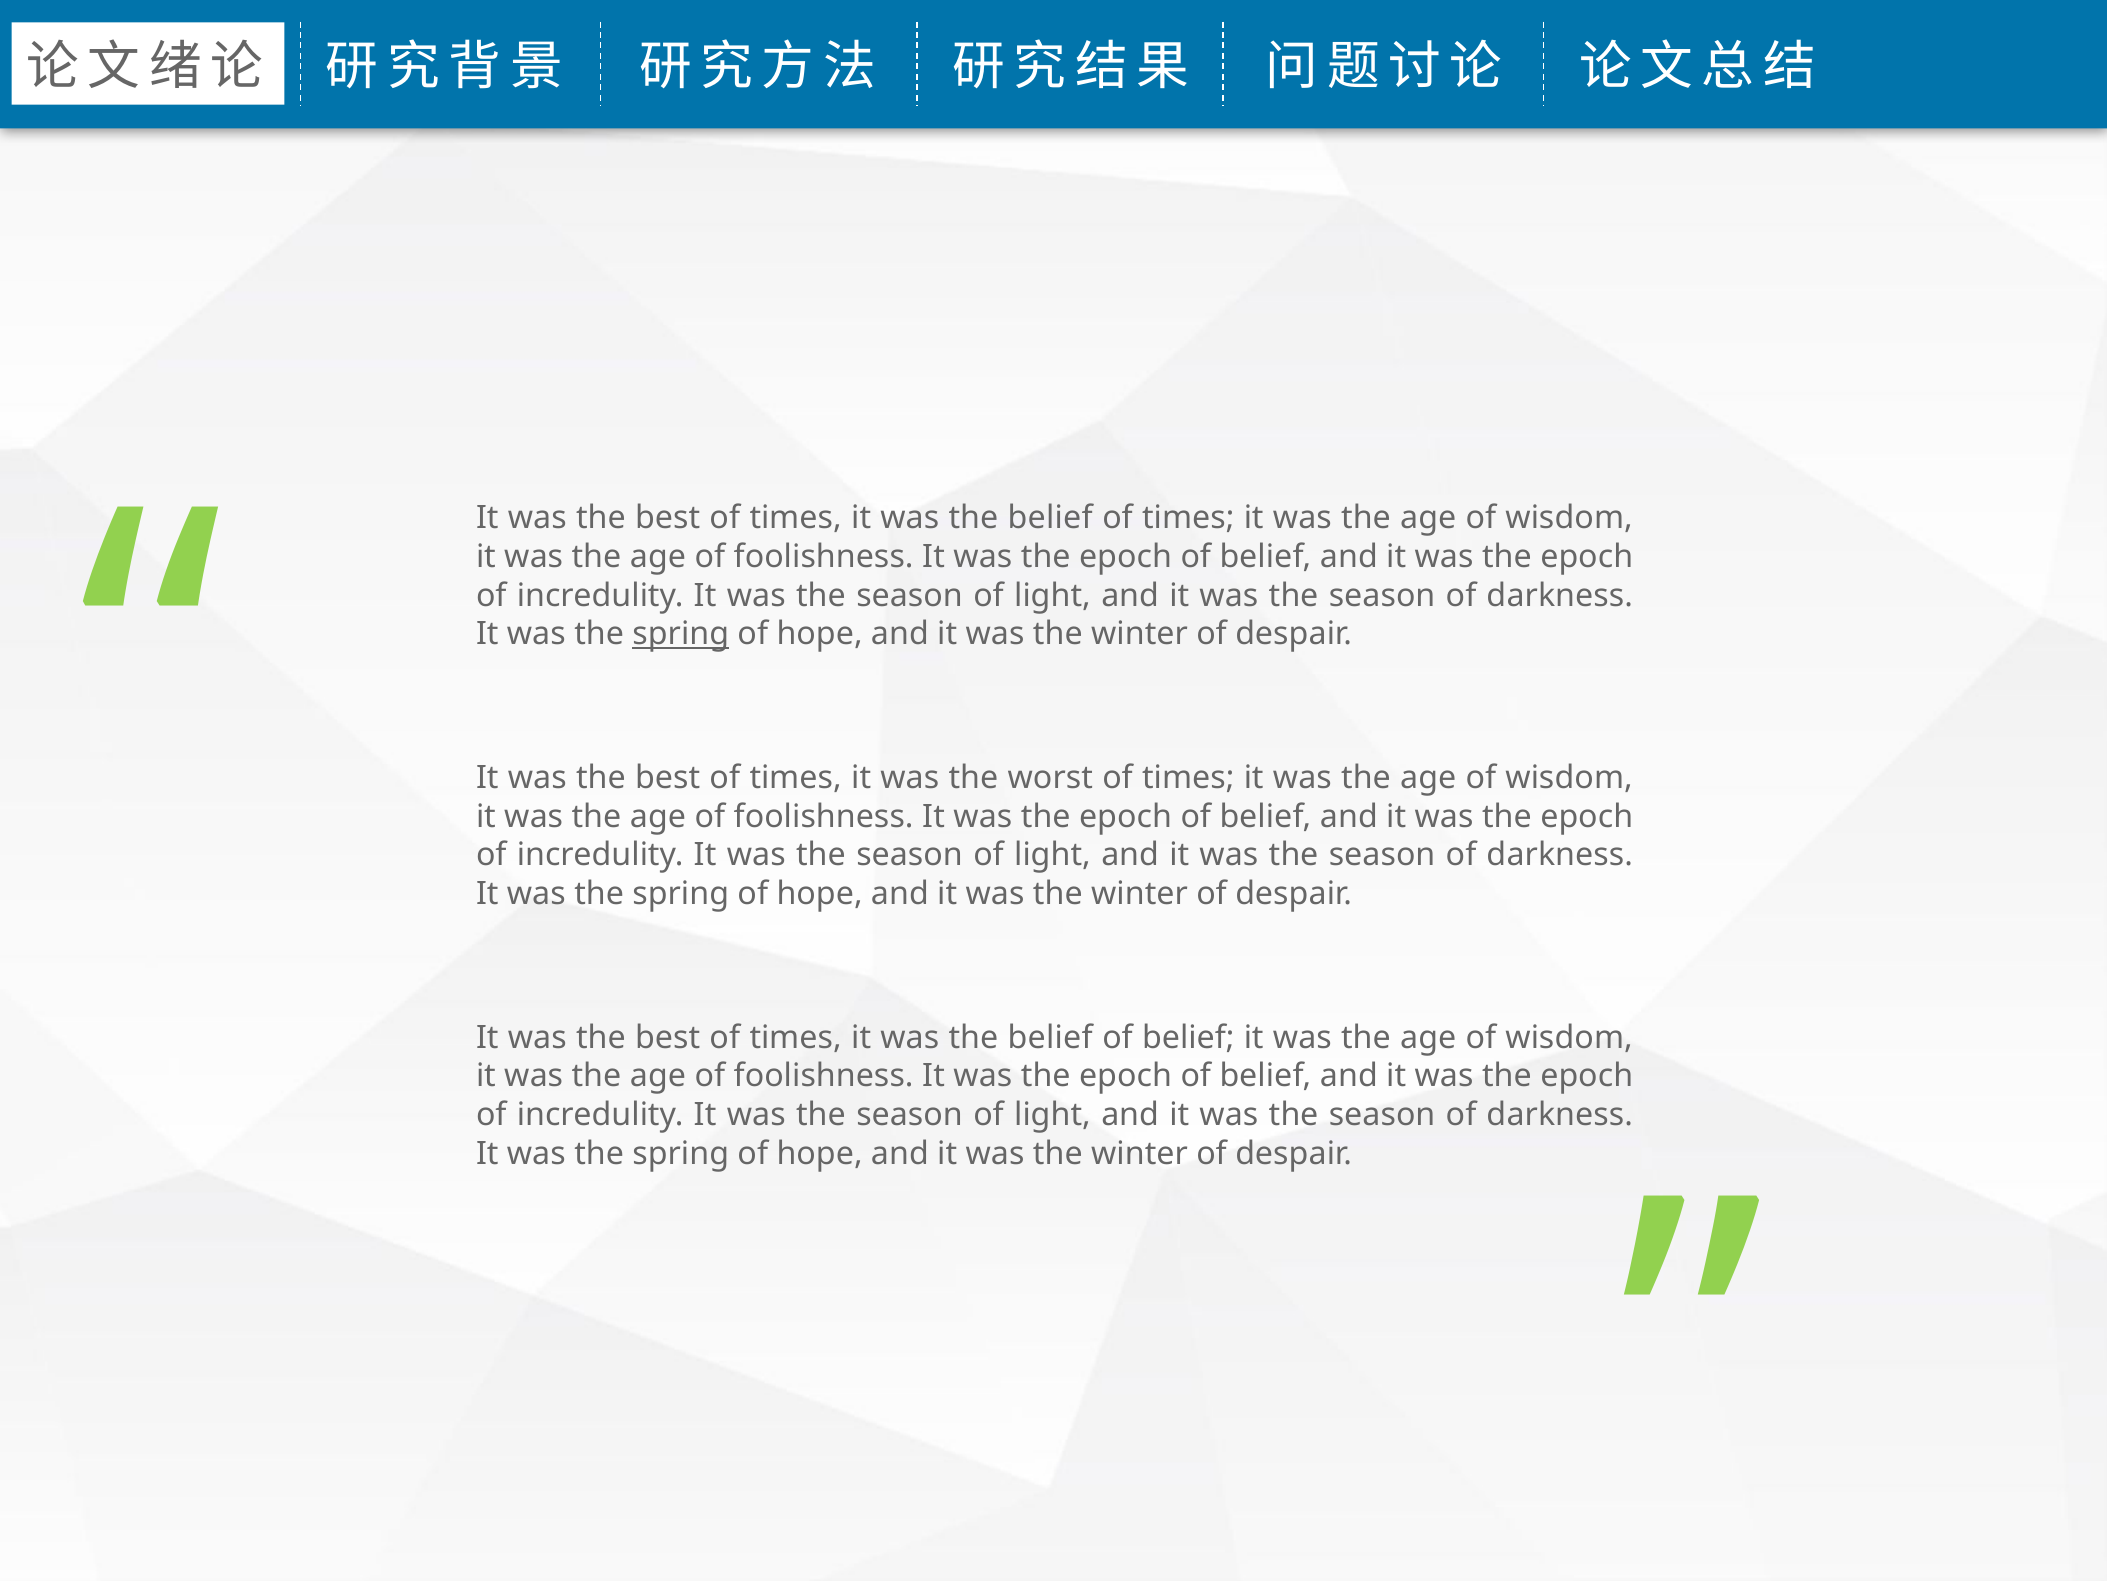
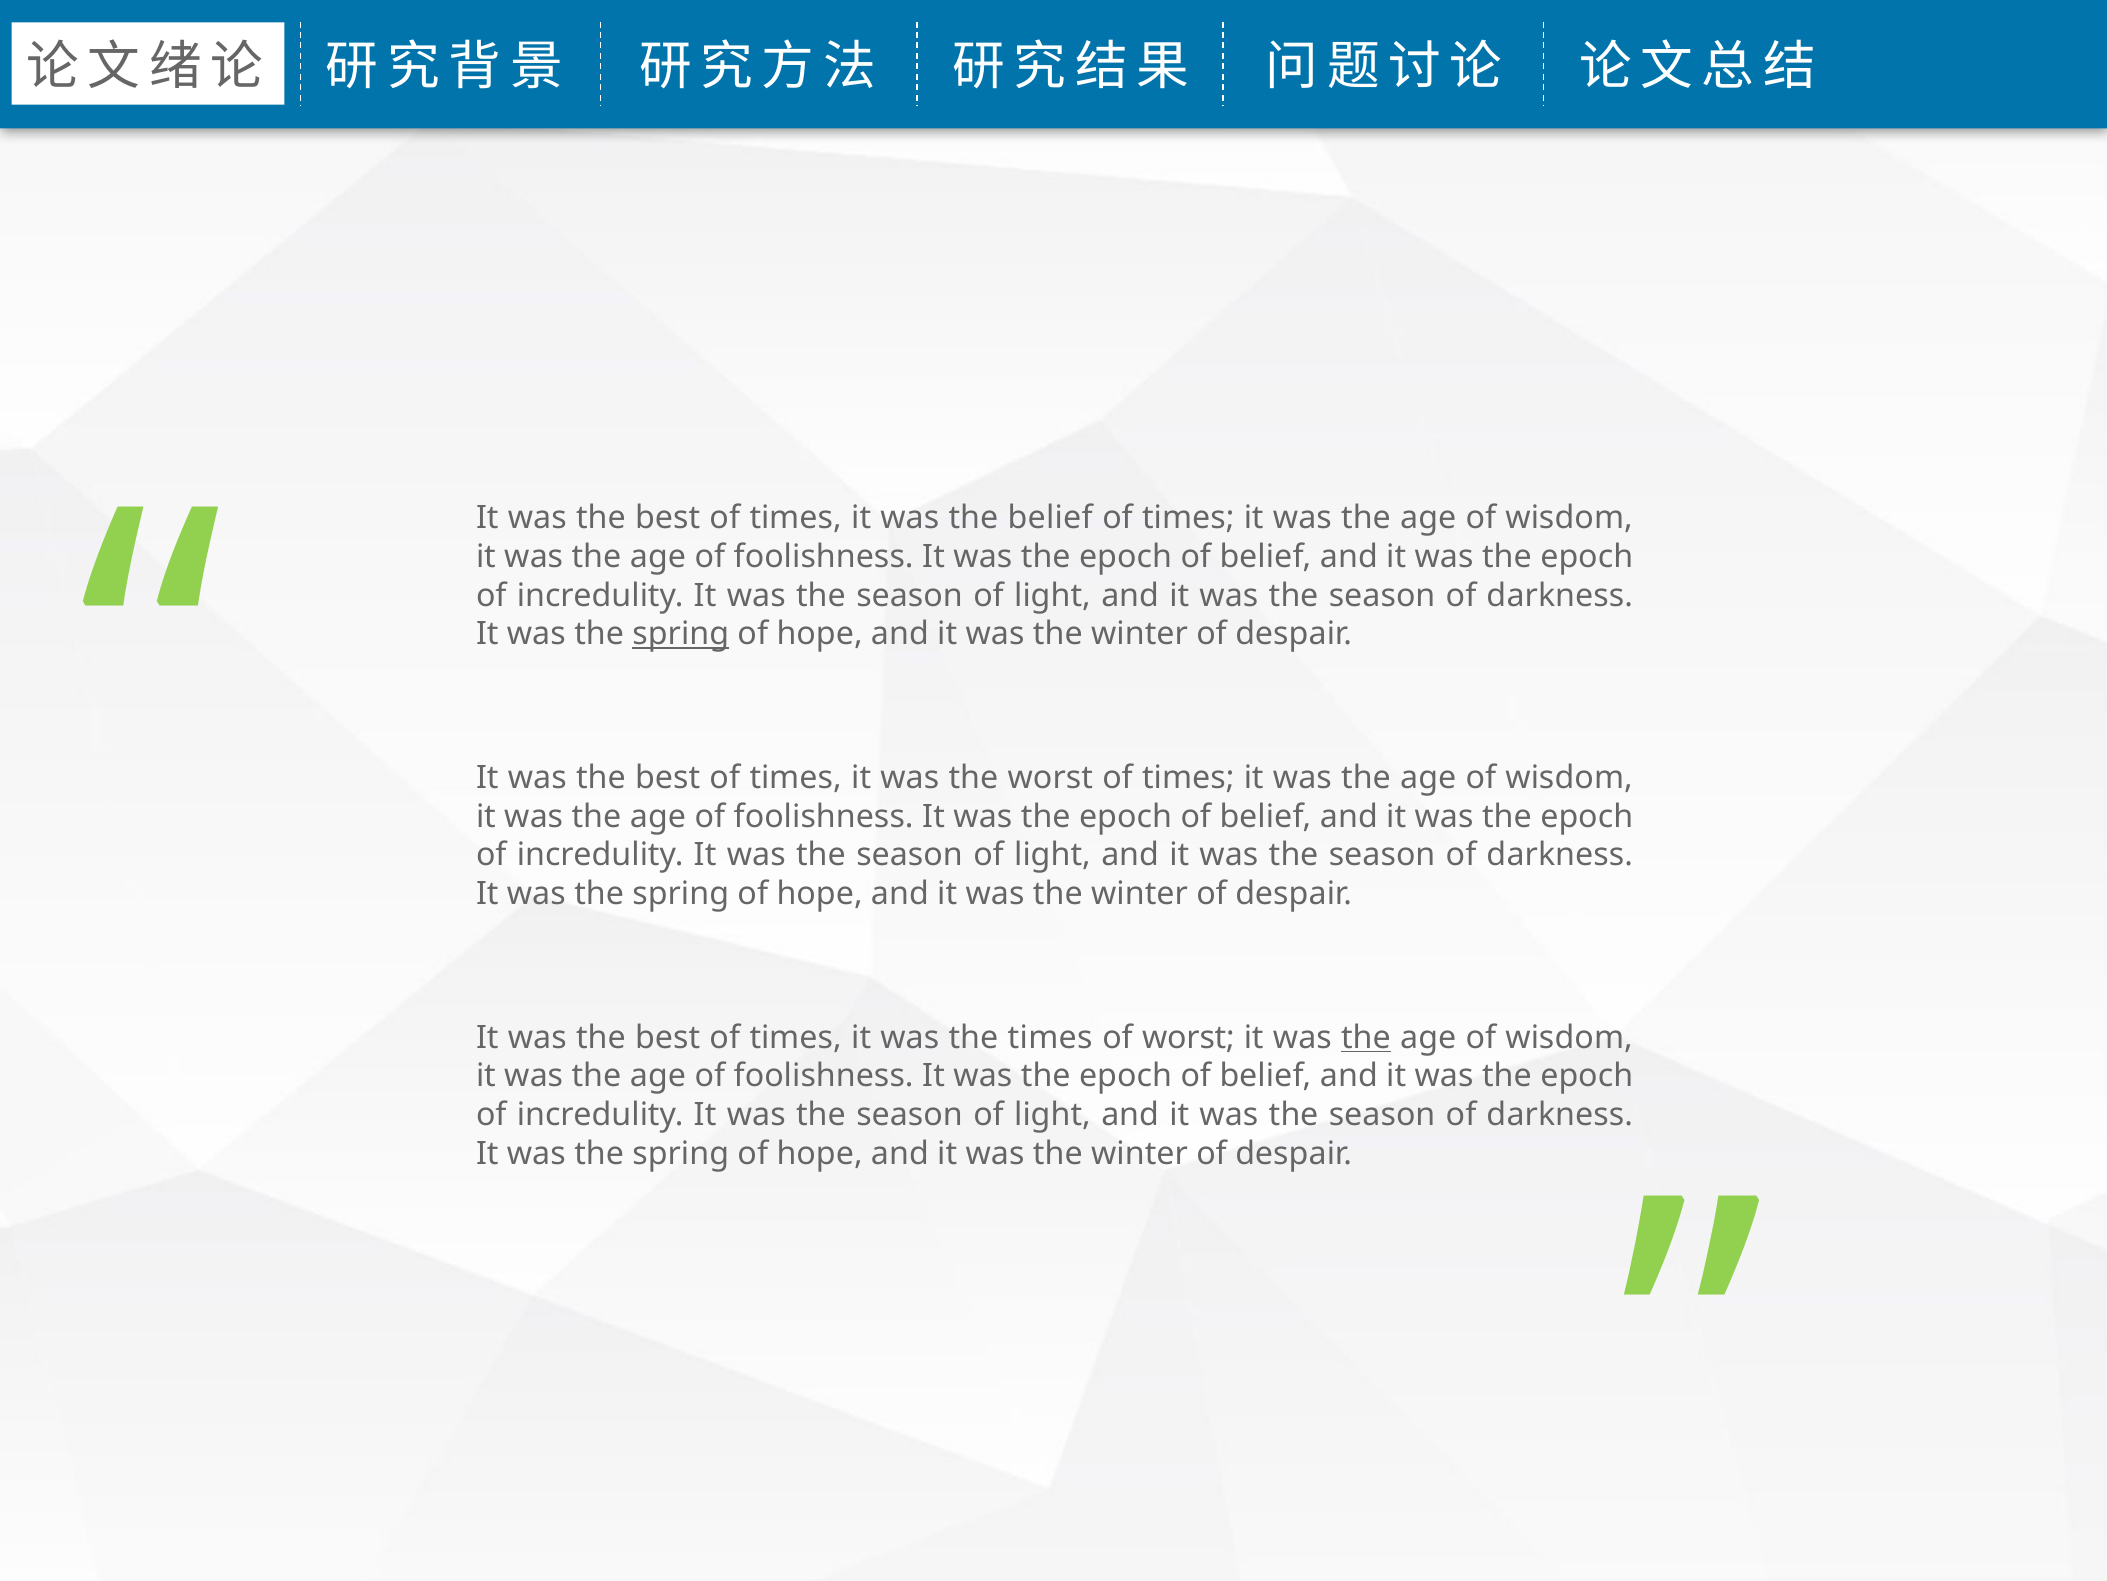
belief at (1050, 1037): belief -> times
belief at (1188, 1037): belief -> worst
the at (1366, 1037) underline: none -> present
